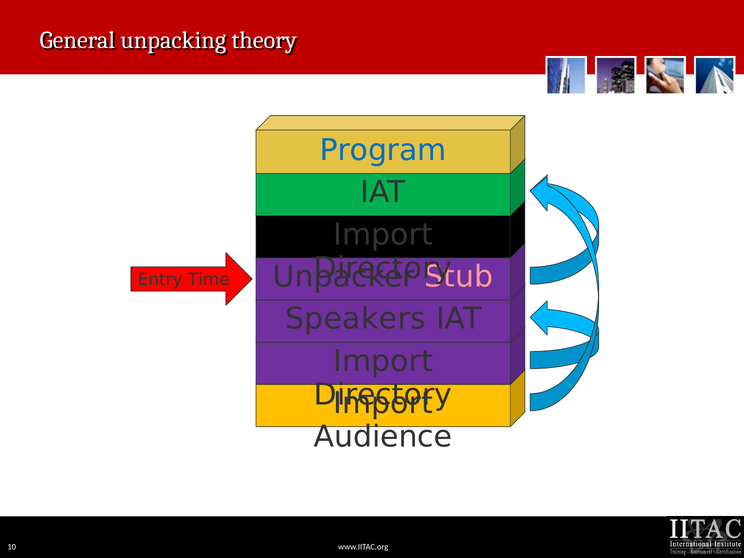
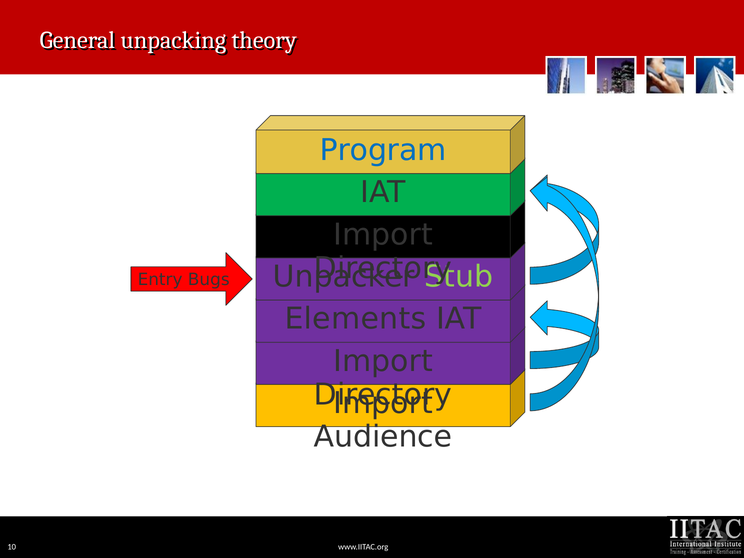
Stub colour: pink -> light green
Time: Time -> Bugs
Speakers: Speakers -> Elements
